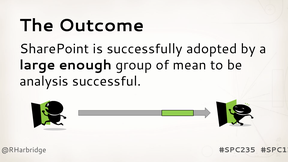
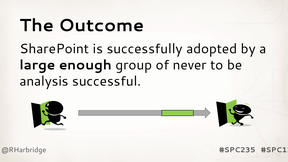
mean: mean -> never
